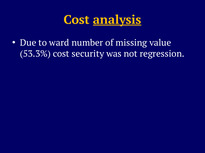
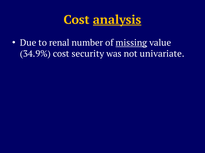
ward: ward -> renal
missing underline: none -> present
53.3%: 53.3% -> 34.9%
regression: regression -> univariate
